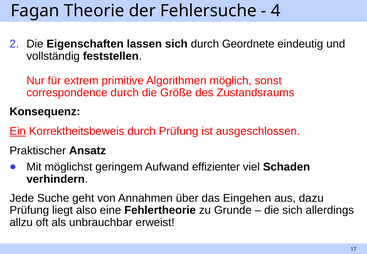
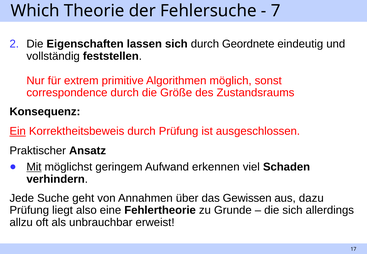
Fagan: Fagan -> Which
4: 4 -> 7
Mit underline: none -> present
effizienter: effizienter -> erkennen
Eingehen: Eingehen -> Gewissen
